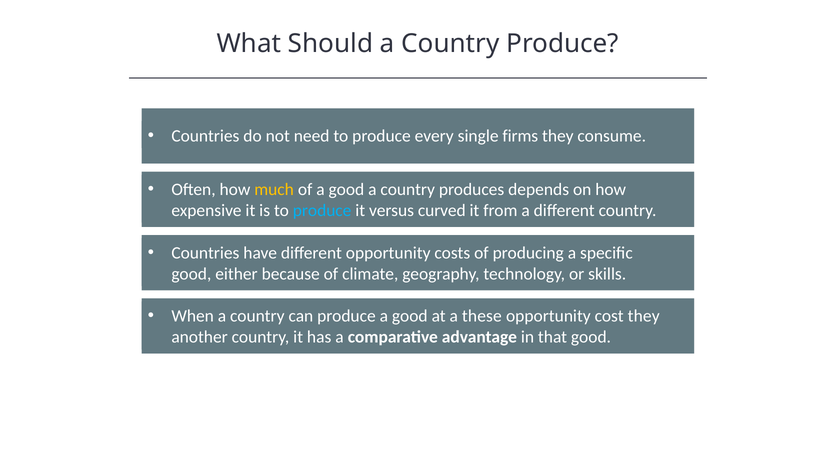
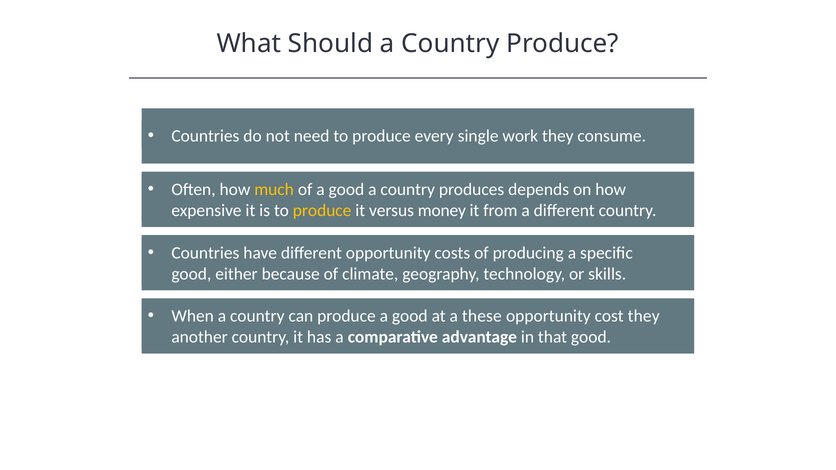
firms: firms -> work
produce at (322, 211) colour: light blue -> yellow
curved: curved -> money
